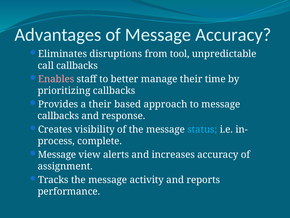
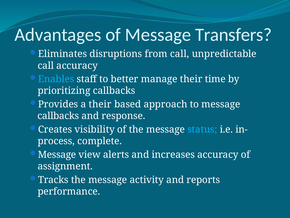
Message Accuracy: Accuracy -> Transfers
from tool: tool -> call
call callbacks: callbacks -> accuracy
Enables colour: pink -> light blue
